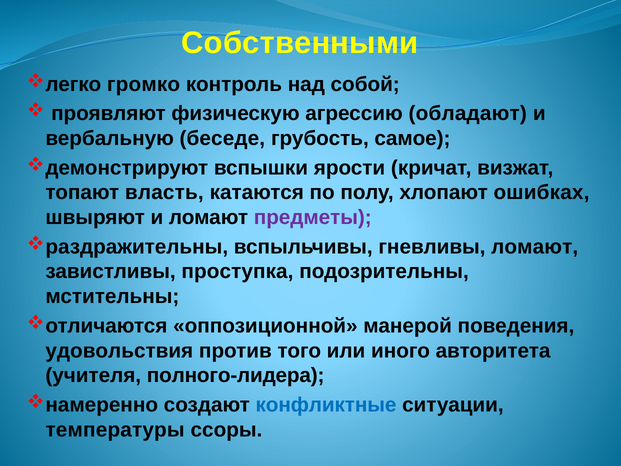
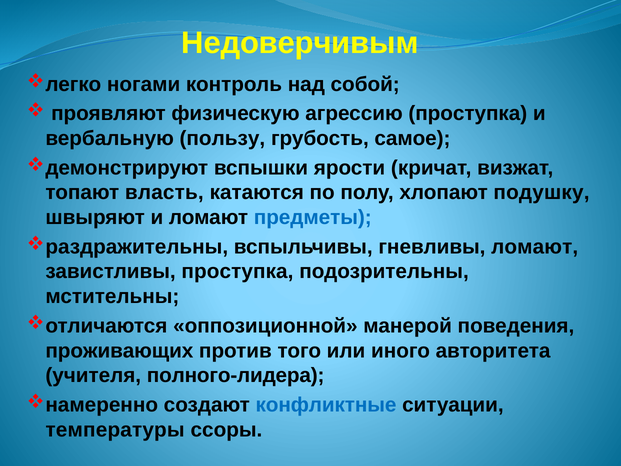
Собственными: Собственными -> Недоверчивым
громко: громко -> ногами
агрессию обладают: обладают -> проступка
беседе: беседе -> пользу
ошибках: ошибках -> подушку
предметы colour: purple -> blue
удовольствия: удовольствия -> проживающих
